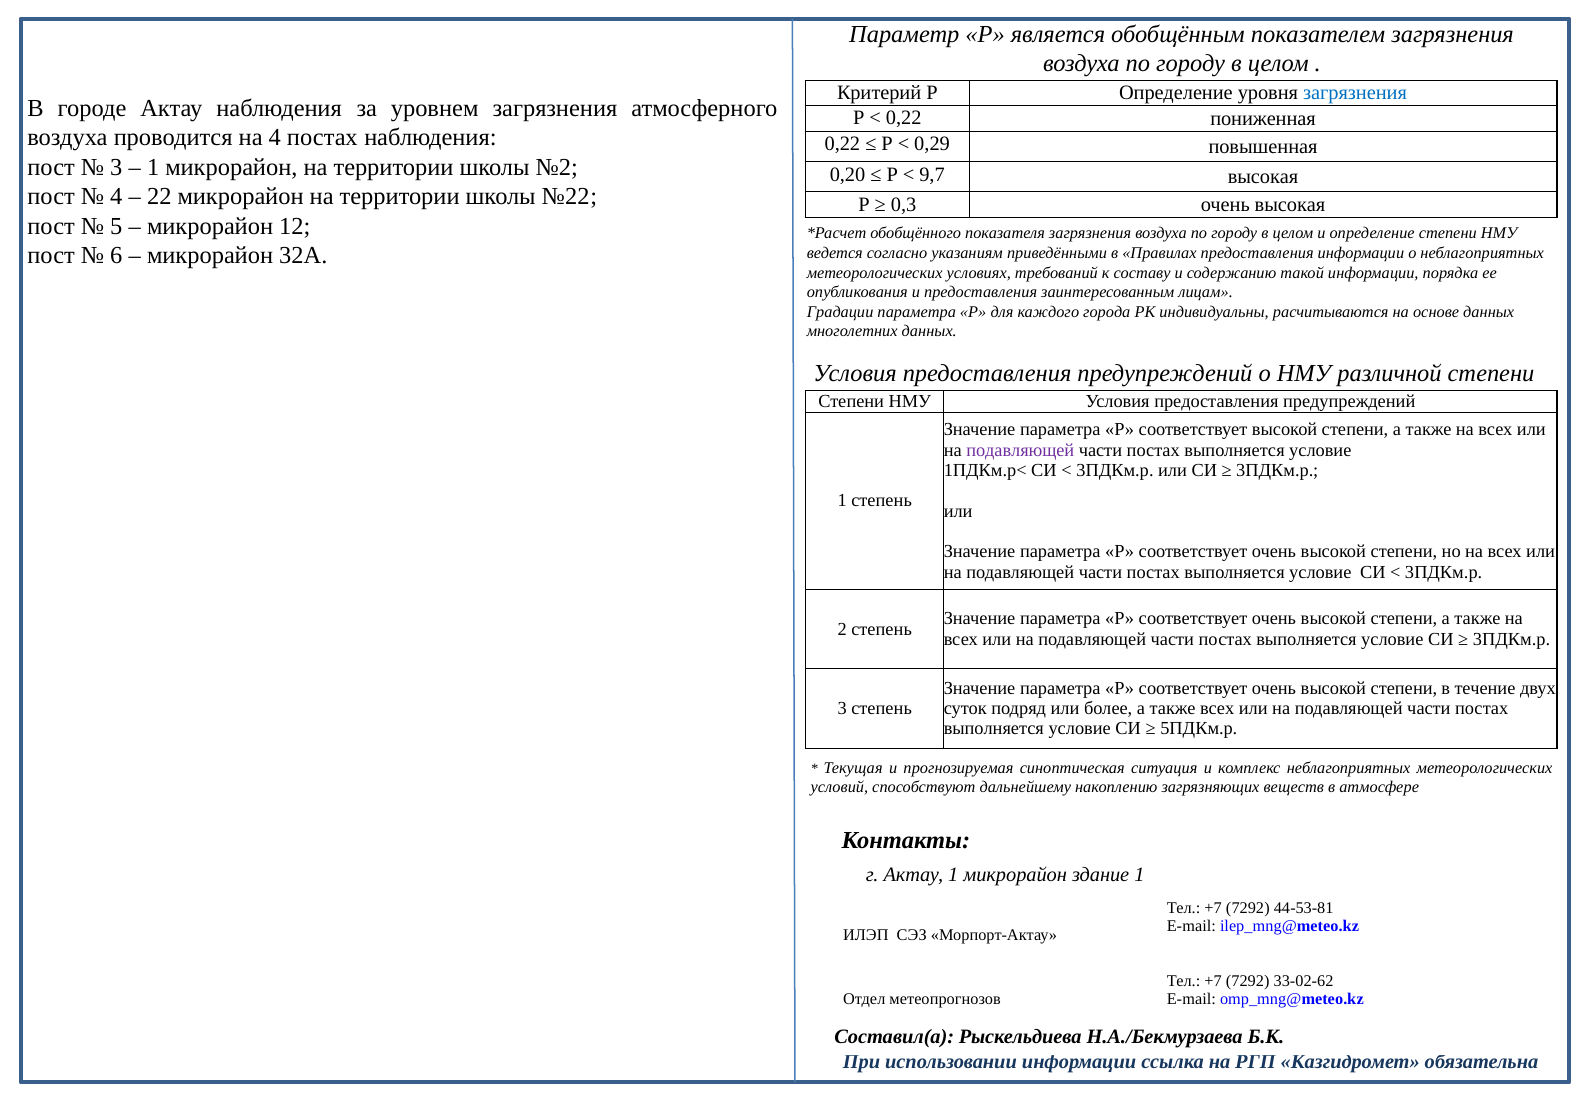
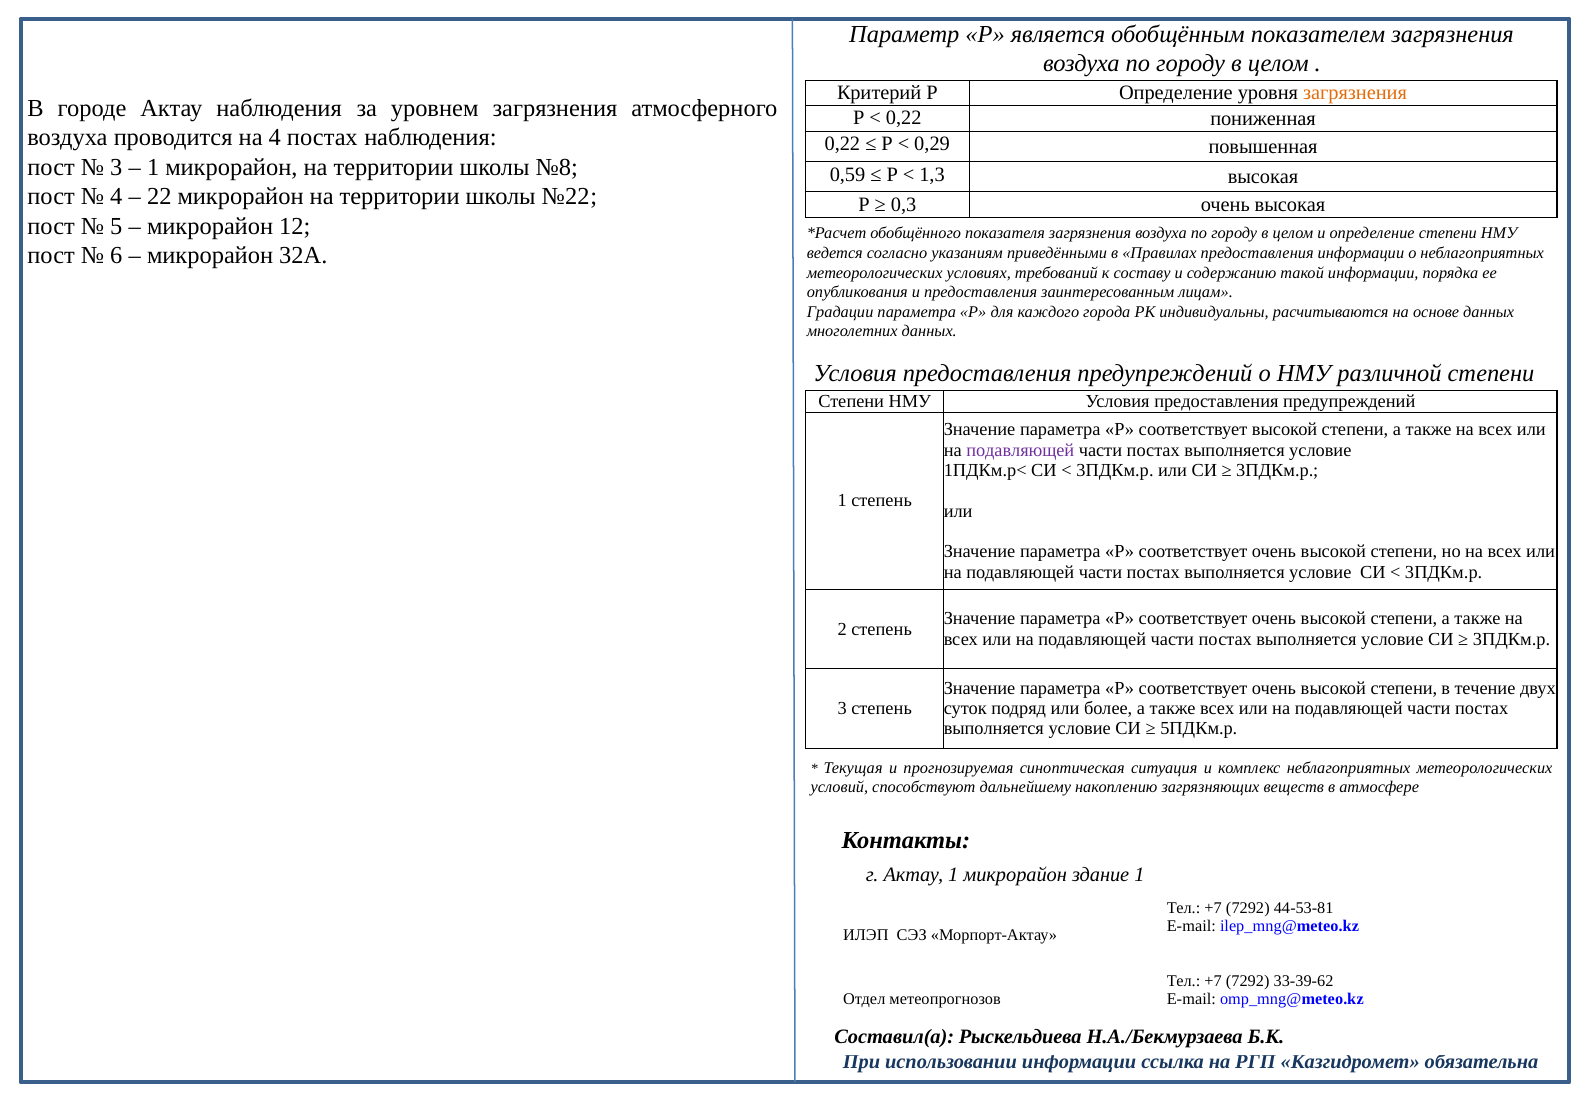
загрязнения at (1355, 93) colour: blue -> orange
№2: №2 -> №8
0,20: 0,20 -> 0,59
9,7: 9,7 -> 1,3
33-02-62: 33-02-62 -> 33-39-62
